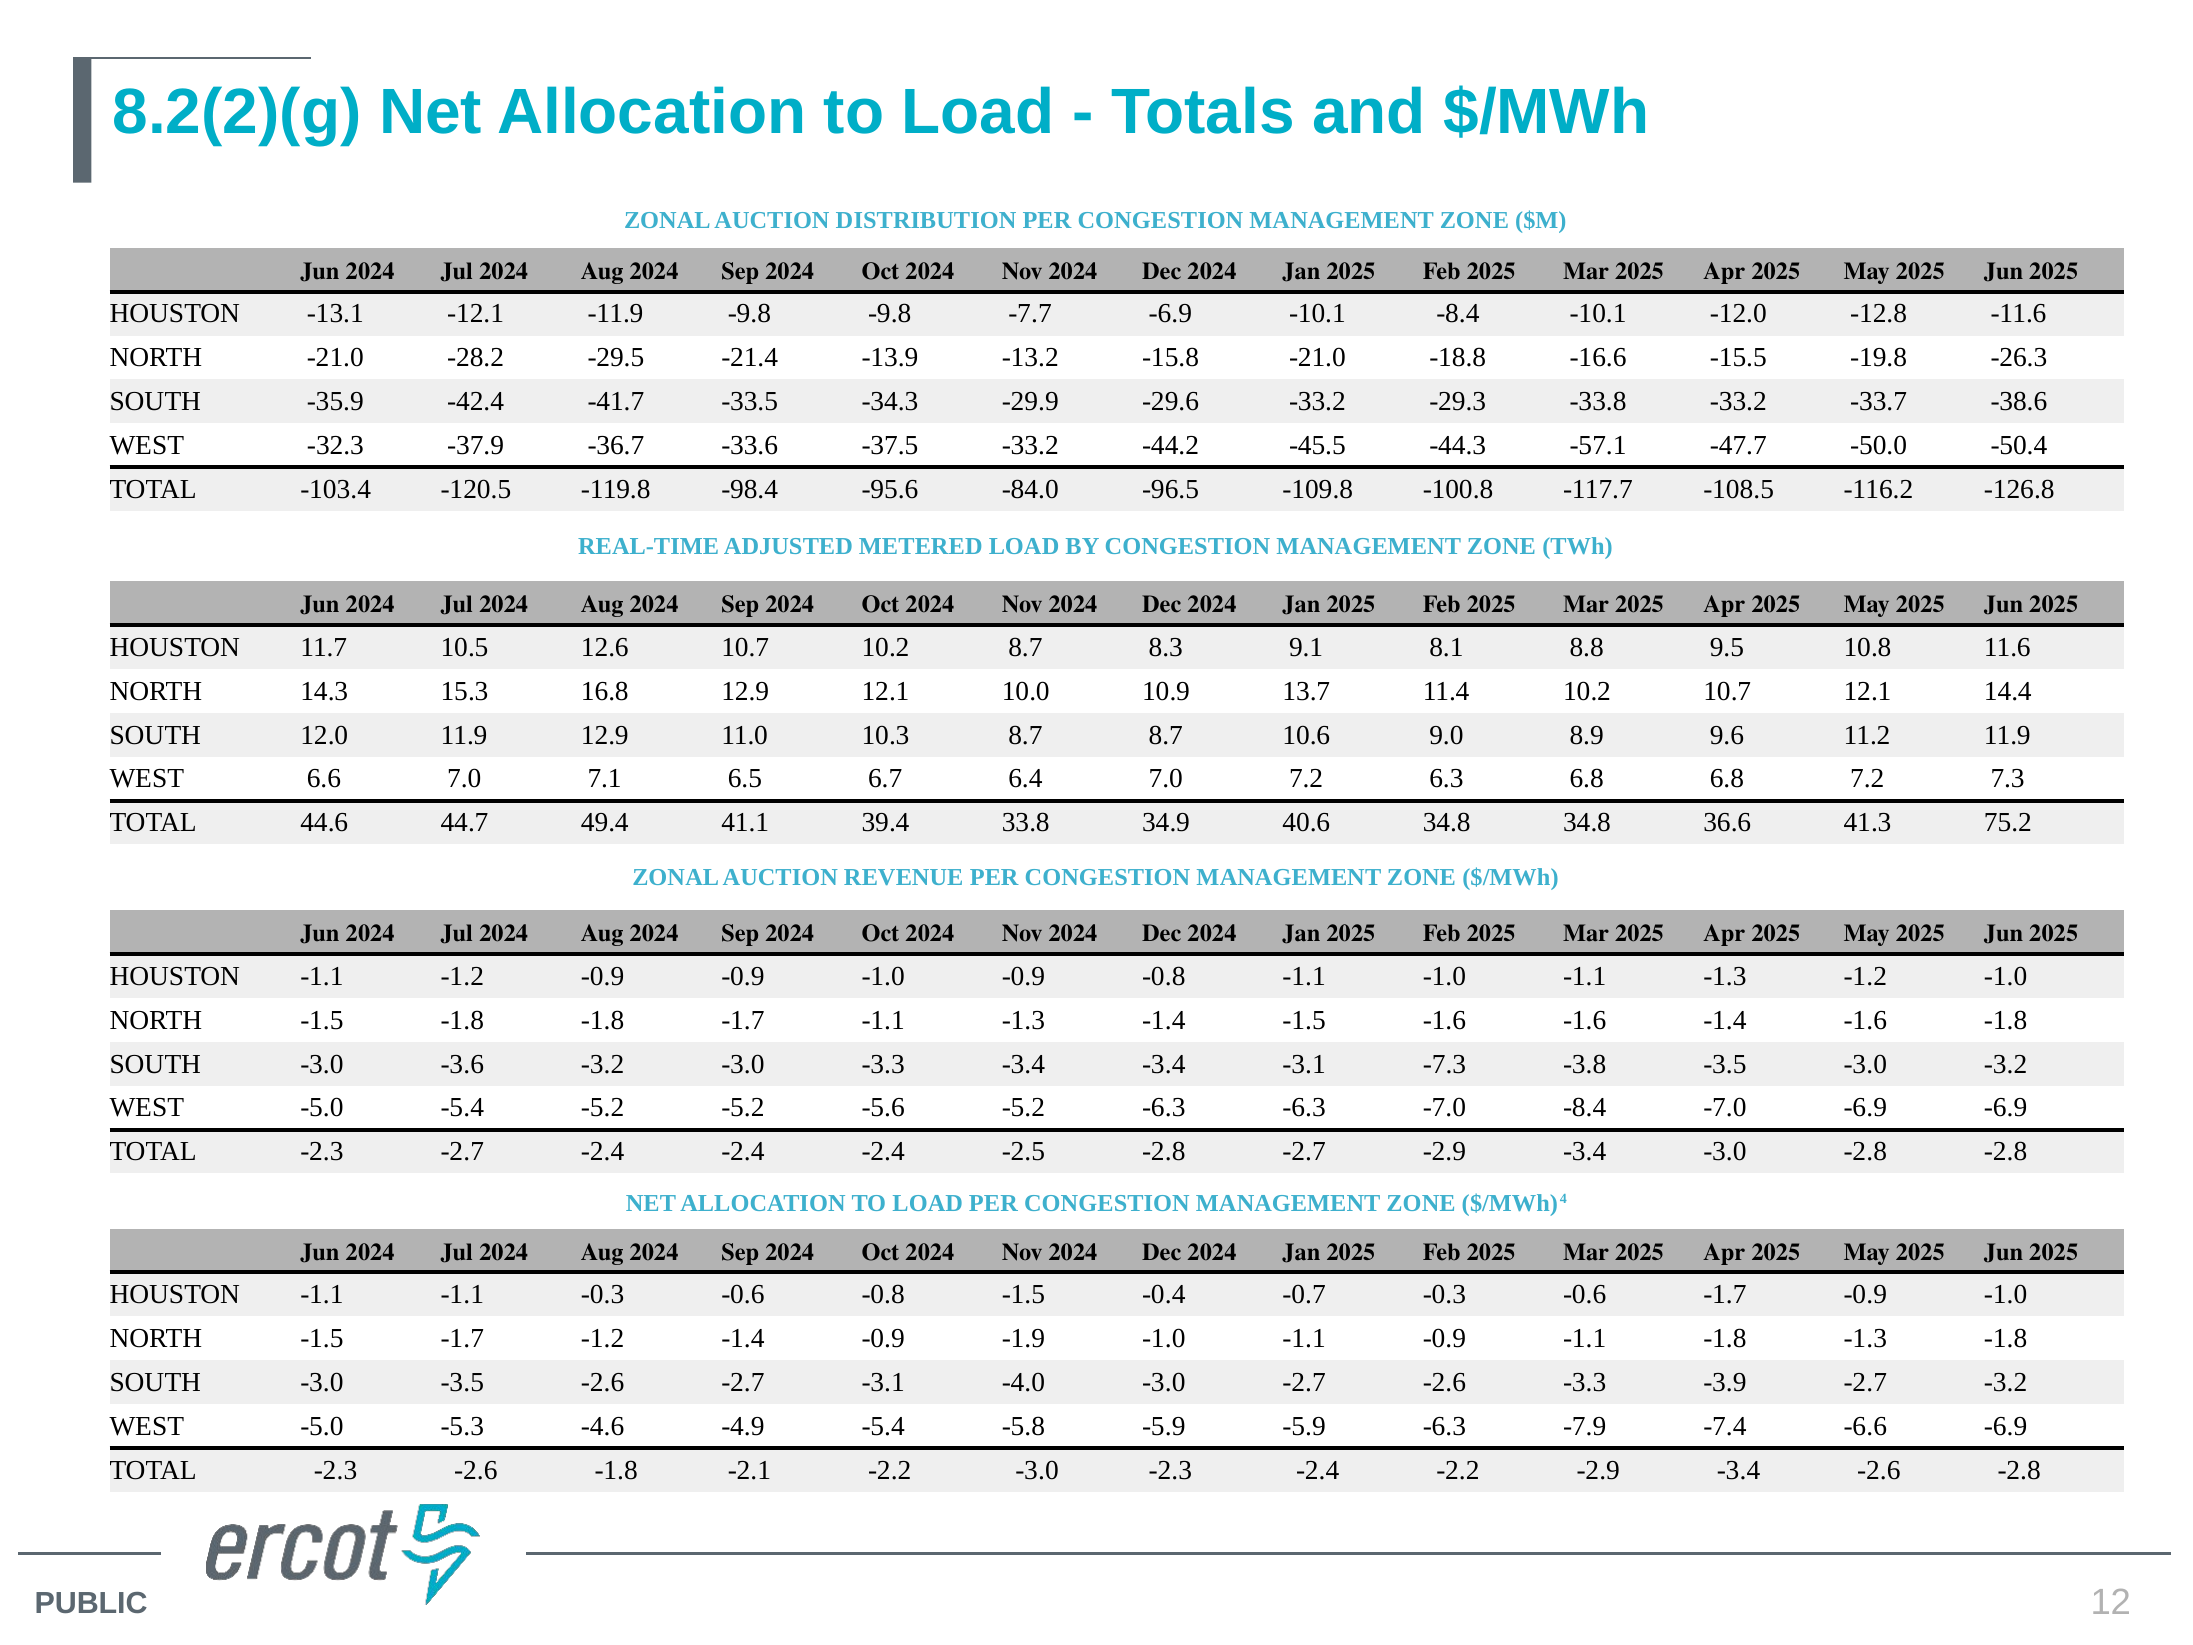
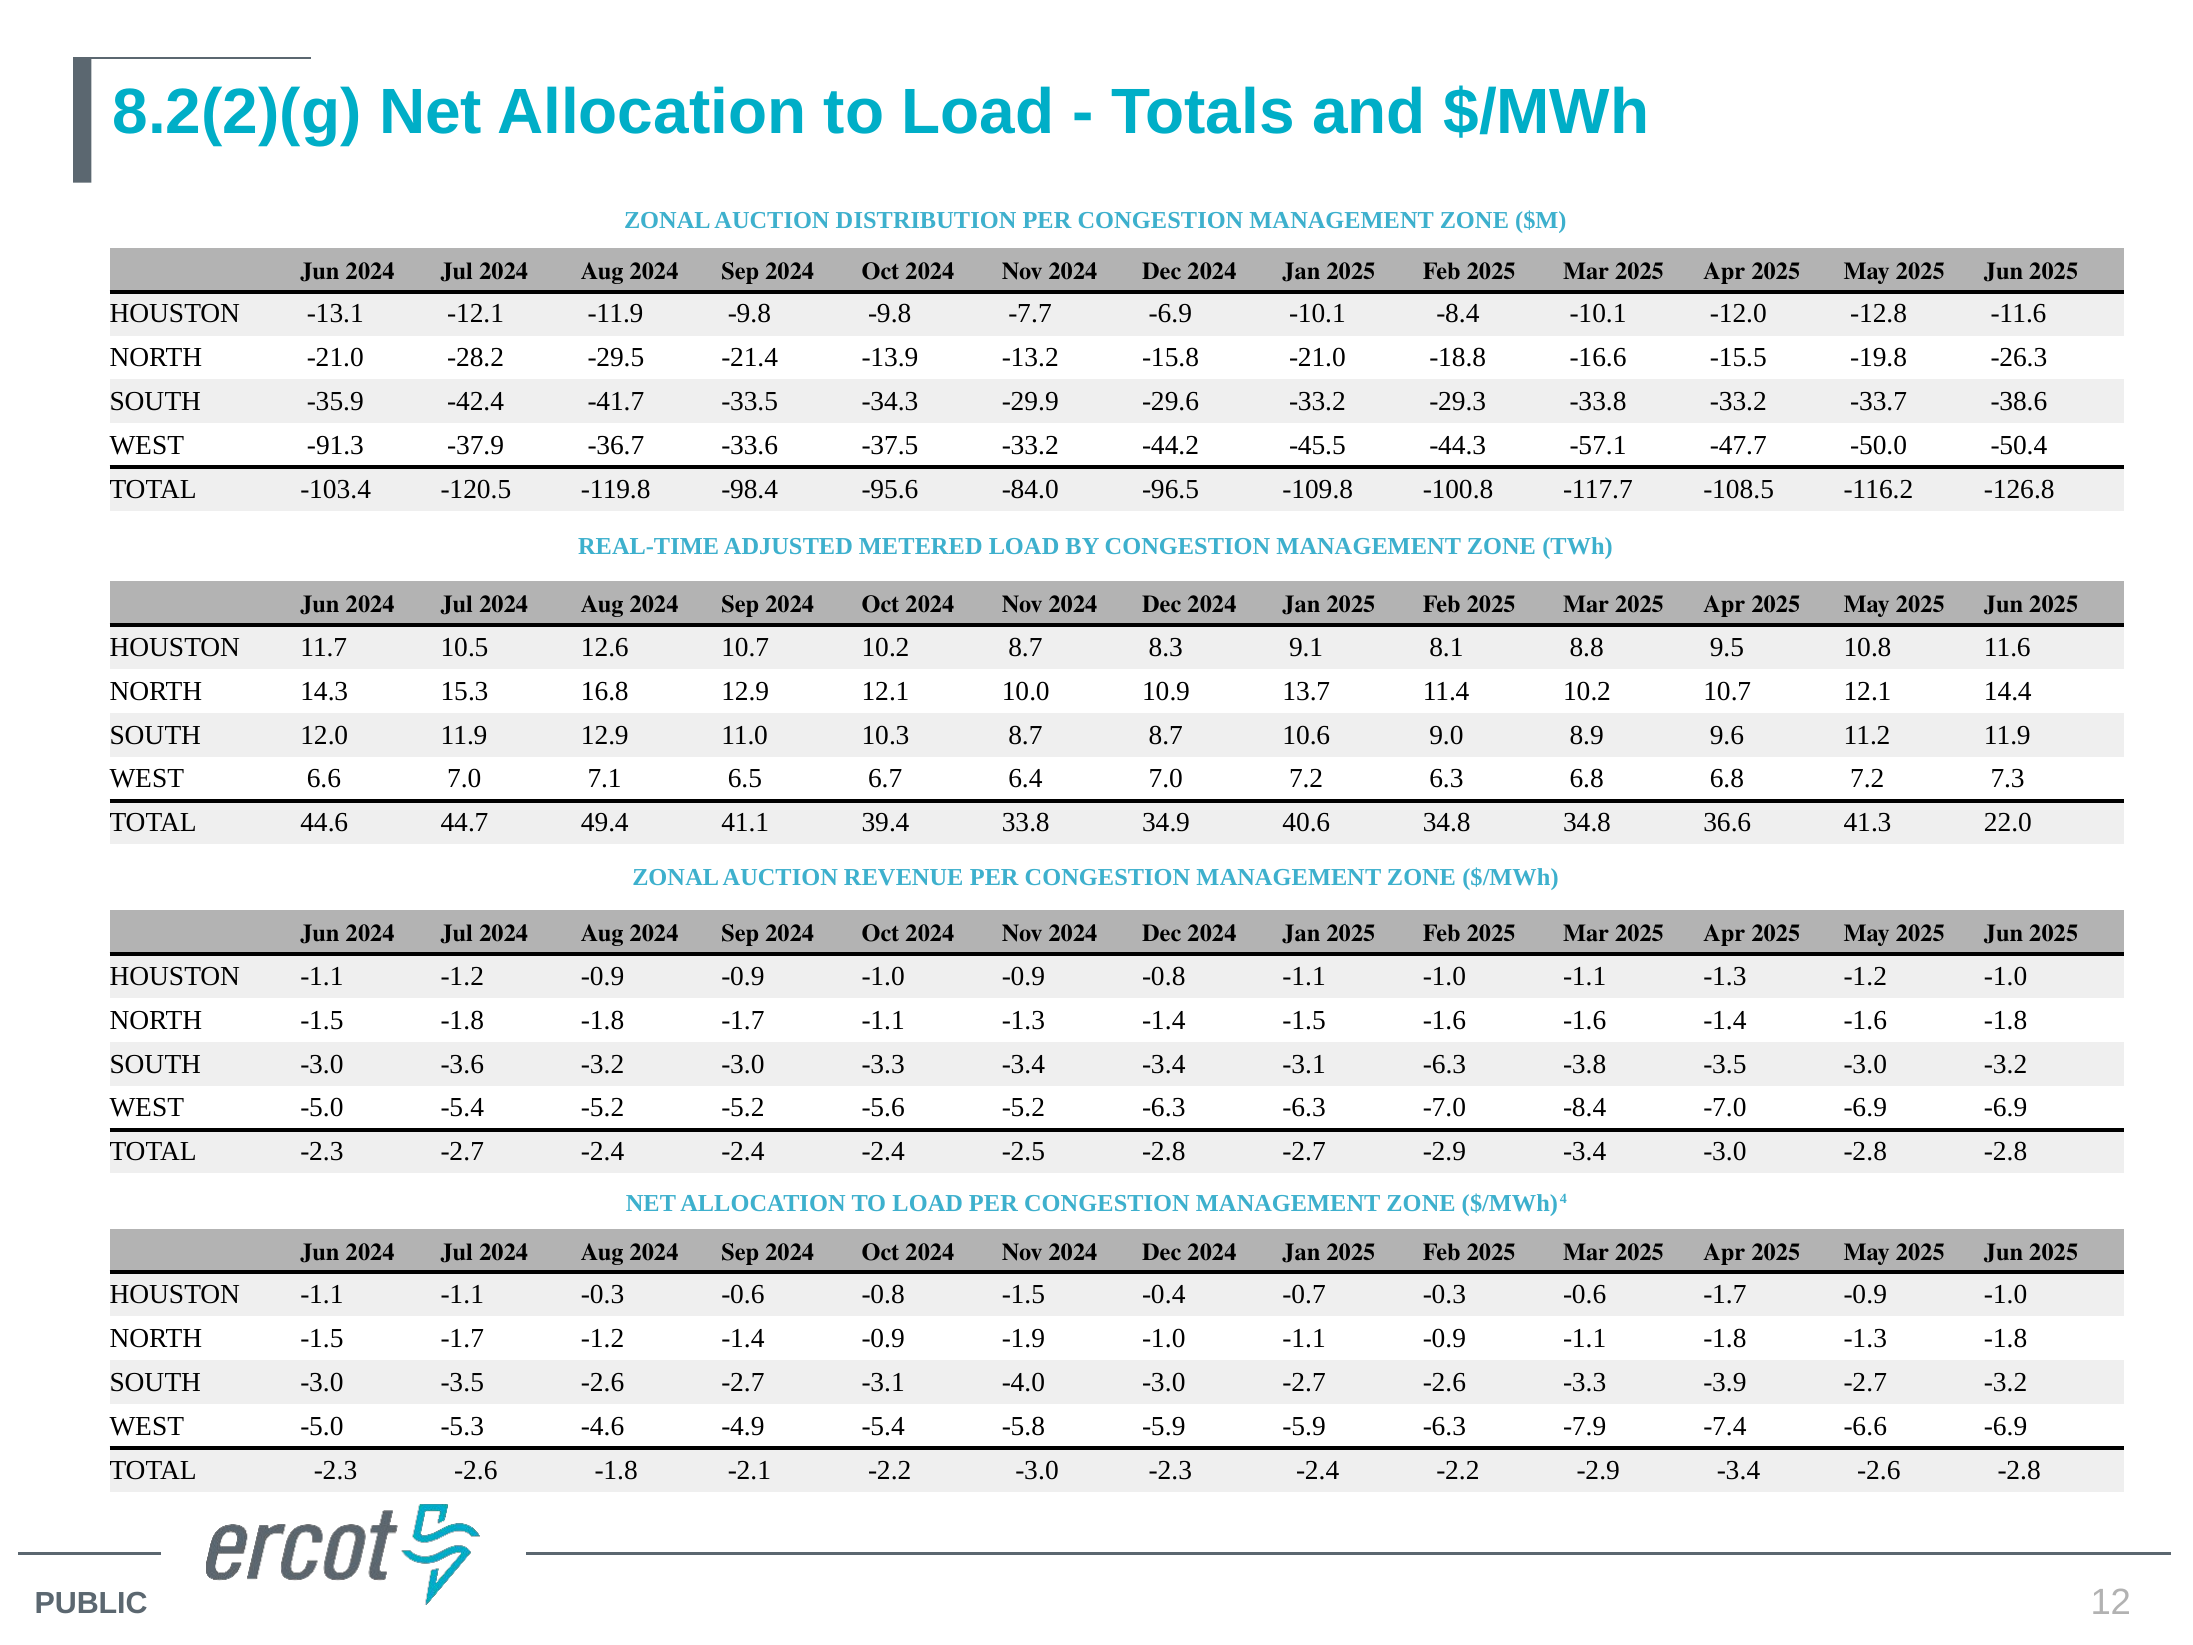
-32.3: -32.3 -> -91.3
75.2: 75.2 -> 22.0
-3.1 -7.3: -7.3 -> -6.3
